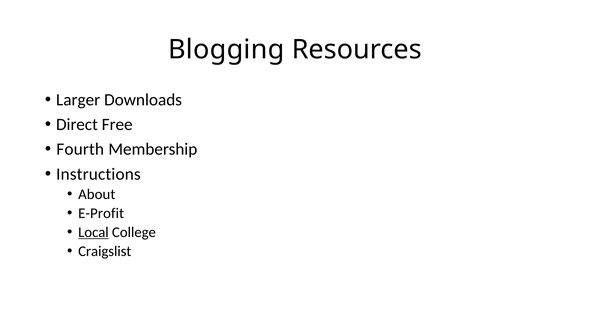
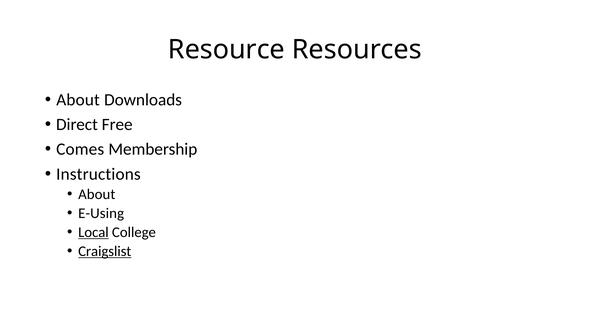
Blogging: Blogging -> Resource
Larger at (78, 100): Larger -> About
Fourth: Fourth -> Comes
E-Profit: E-Profit -> E-Using
Craigslist underline: none -> present
